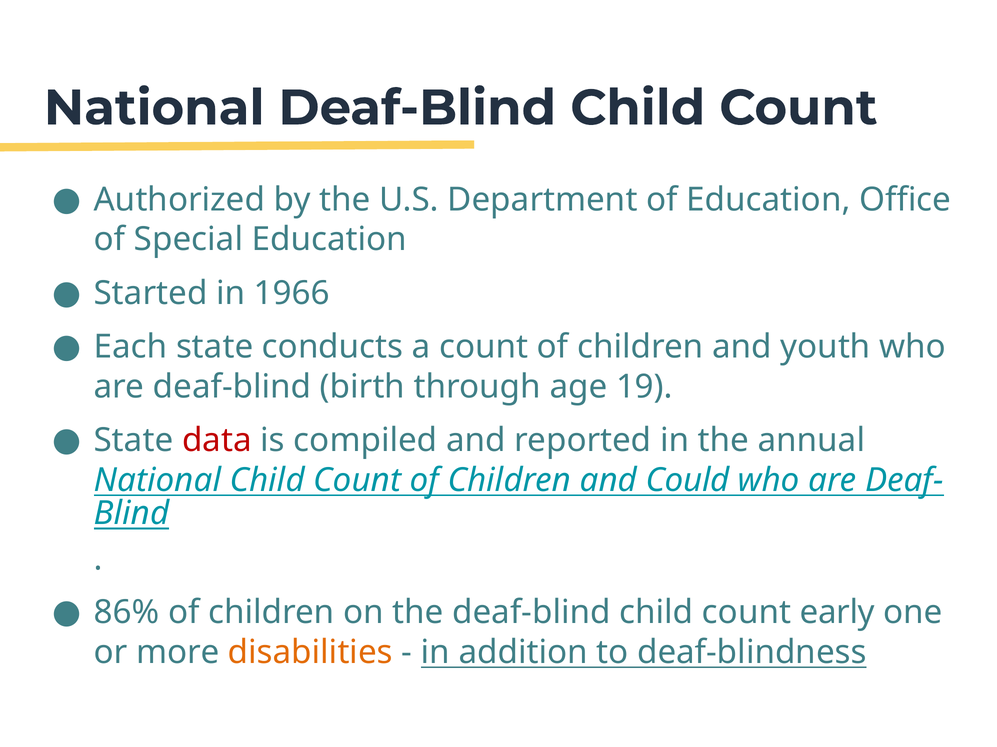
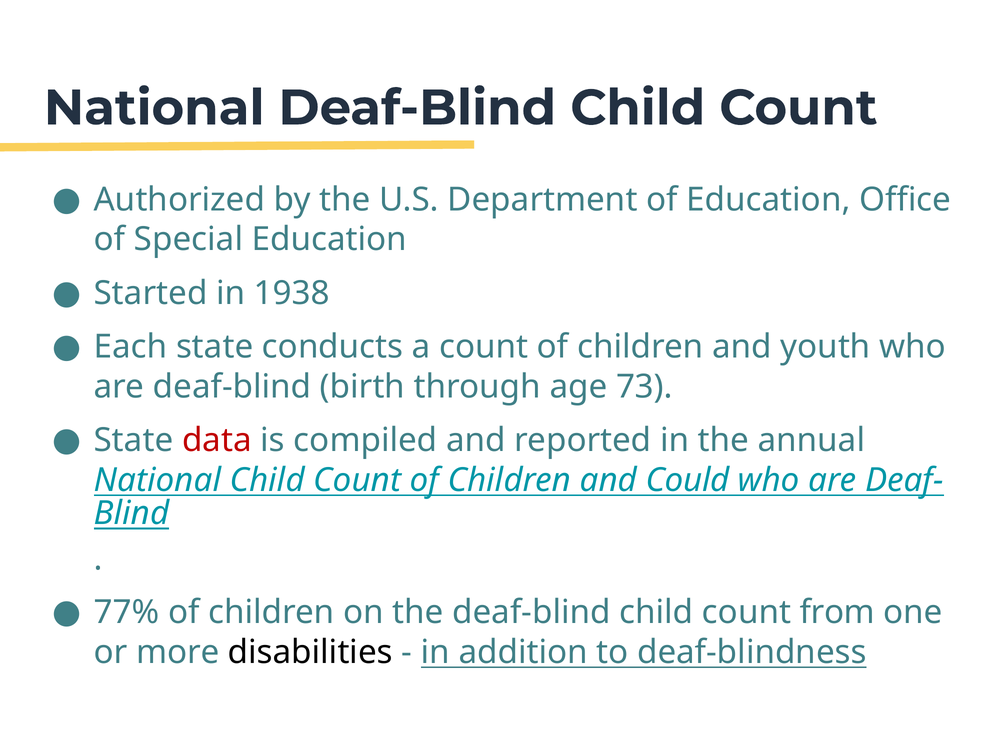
1966: 1966 -> 1938
19: 19 -> 73
86%: 86% -> 77%
early: early -> from
disabilities colour: orange -> black
